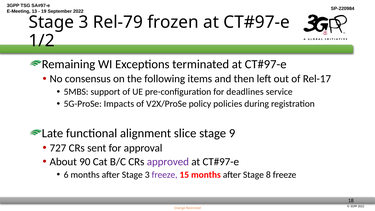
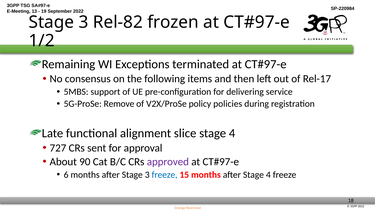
Rel-79: Rel-79 -> Rel-82
deadlines: deadlines -> delivering
Impacts: Impacts -> Remove
9 at (232, 133): 9 -> 4
freeze at (165, 175) colour: purple -> blue
after Stage 8: 8 -> 4
